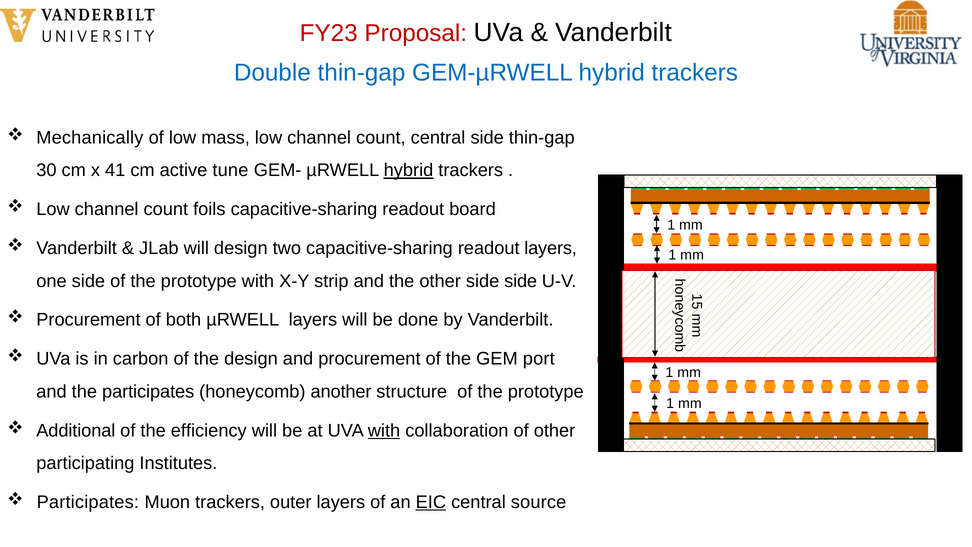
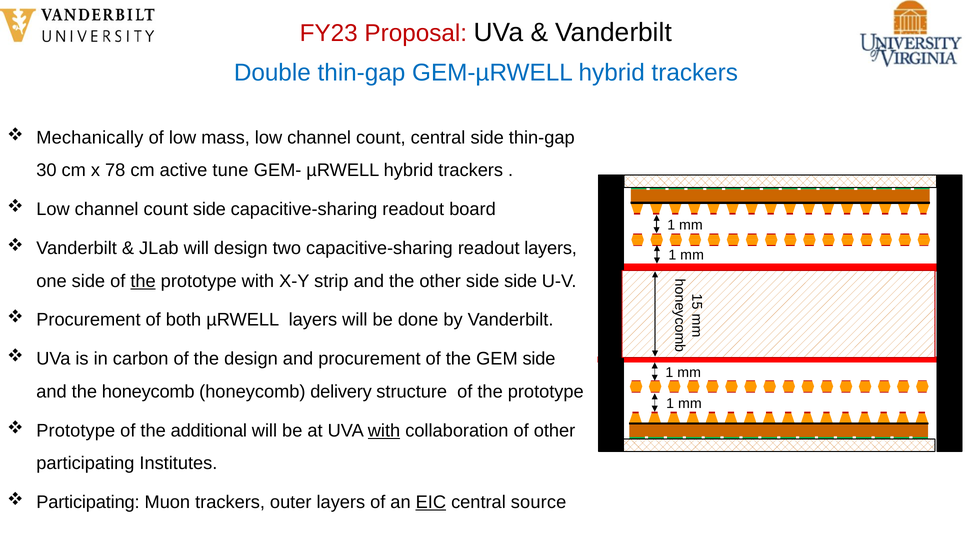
41: 41 -> 78
hybrid at (409, 170) underline: present -> none
count foils: foils -> side
the at (143, 281) underline: none -> present
GEM port: port -> side
the participates: participates -> honeycomb
another: another -> delivery
Additional at (76, 430): Additional -> Prototype
efficiency: efficiency -> additional
Participates at (88, 502): Participates -> Participating
